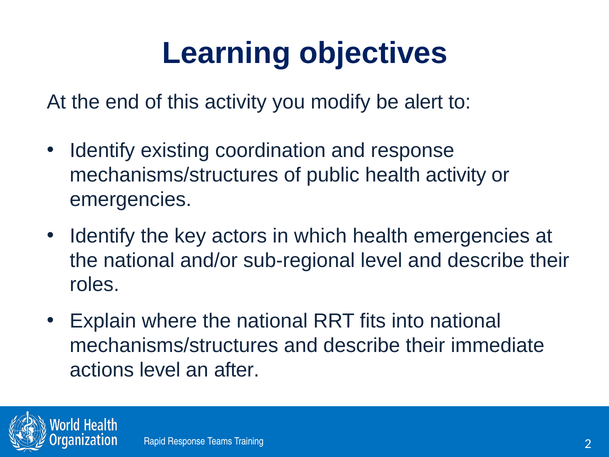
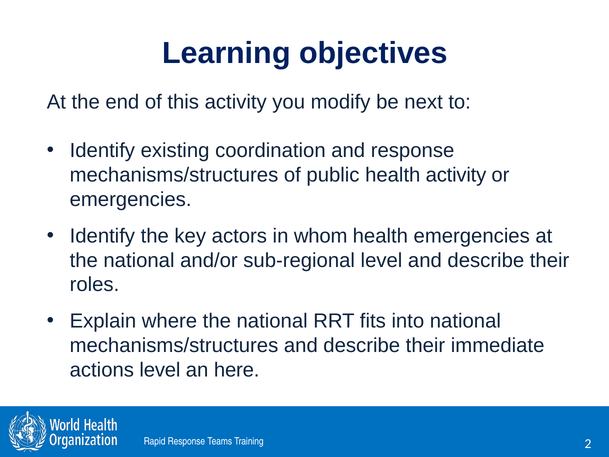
alert: alert -> next
which: which -> whom
after: after -> here
